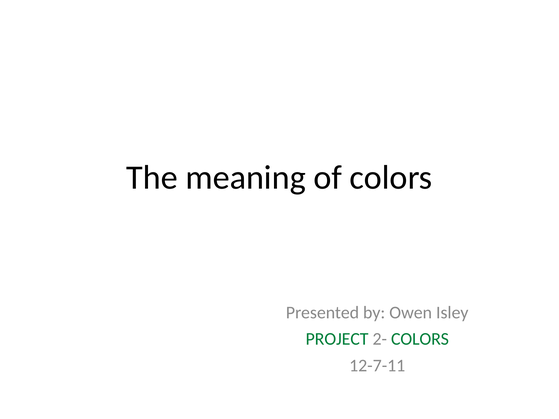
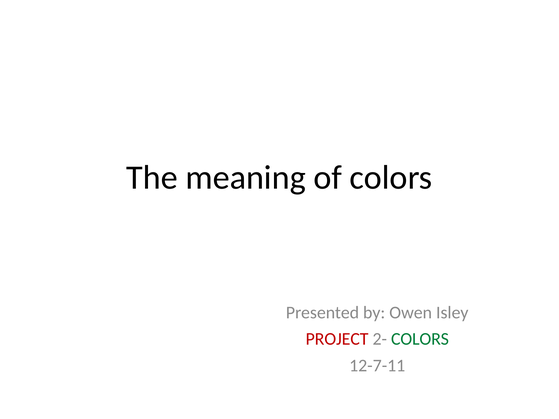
PROJECT colour: green -> red
